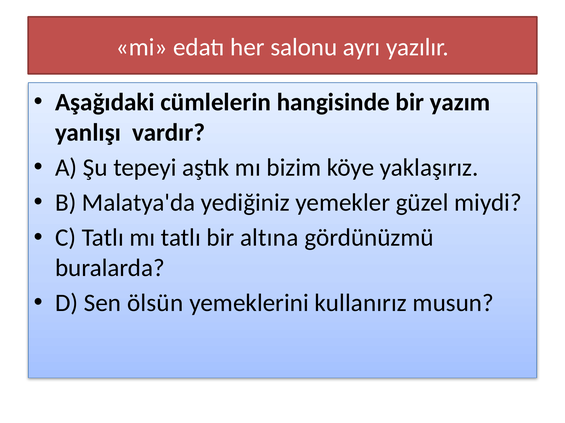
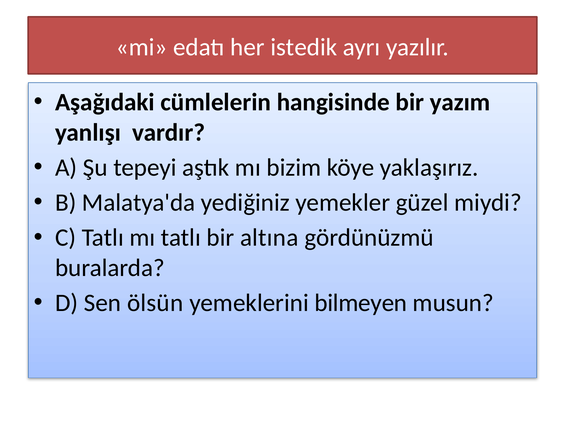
salonu: salonu -> istedik
kullanırız: kullanırız -> bilmeyen
